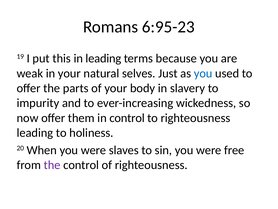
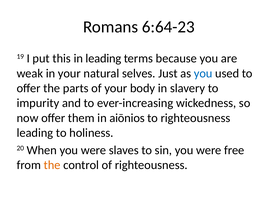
6:95-23: 6:95-23 -> 6:64-23
in control: control -> aiōnios
the at (52, 165) colour: purple -> orange
